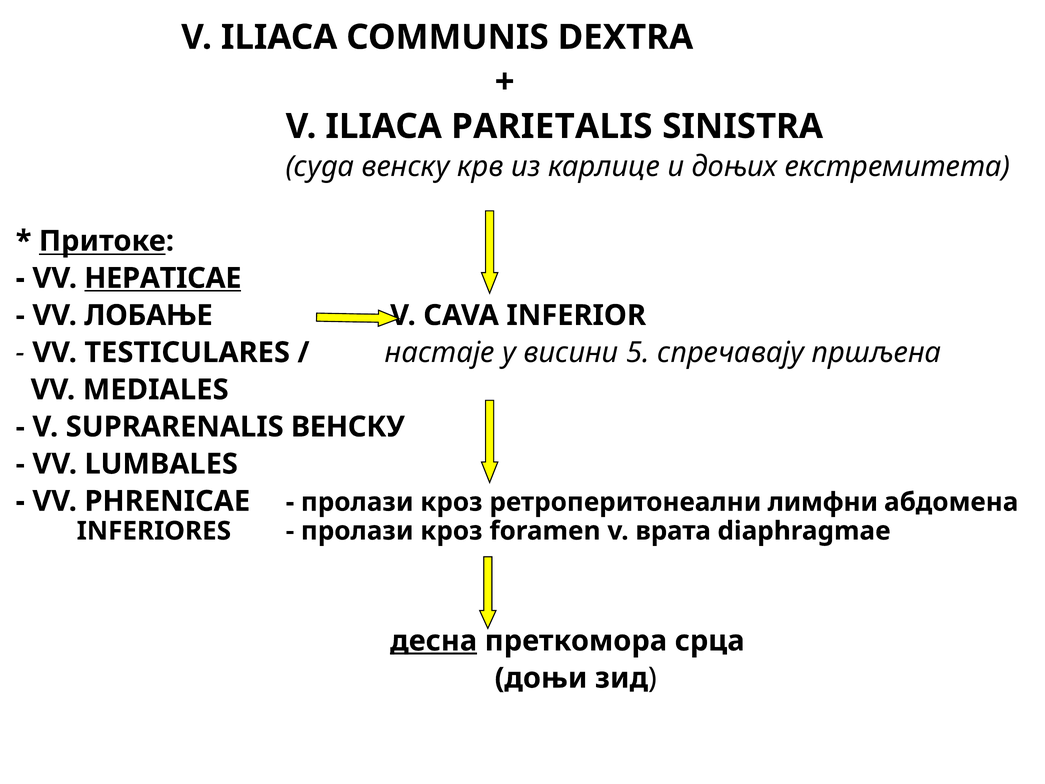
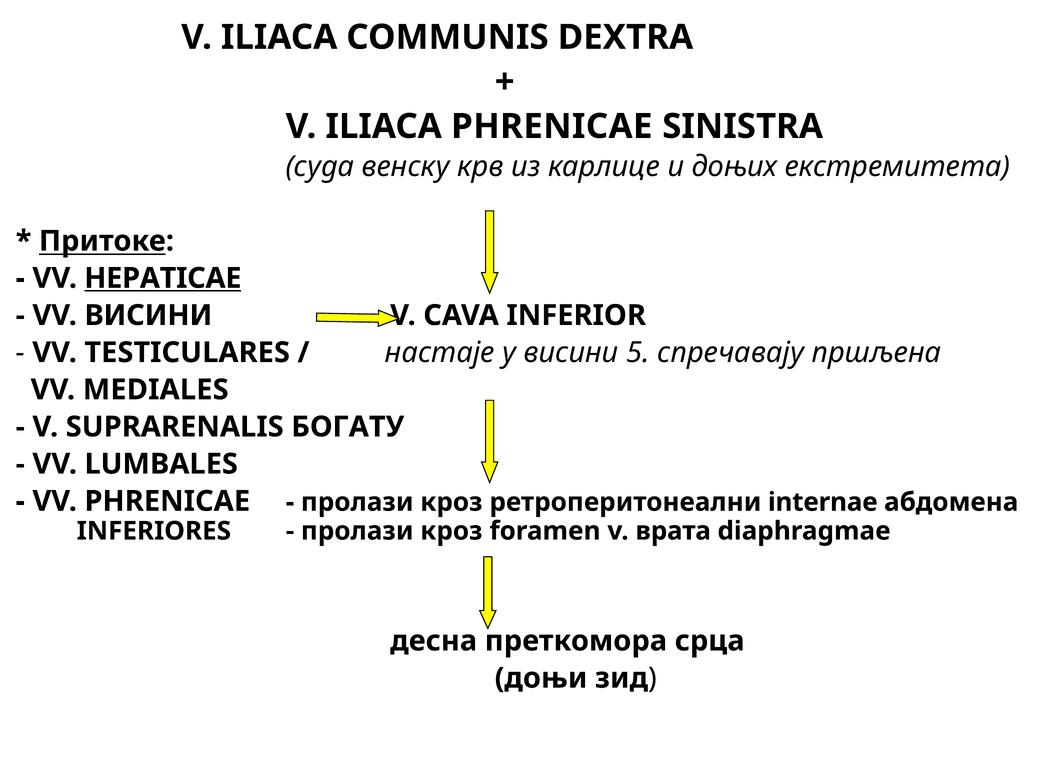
ILIACA PARIETALIS: PARIETALIS -> PHRENICAE
VV ЛОБАЊЕ: ЛОБАЊЕ -> ВИСИНИ
SUPRARENALIS ВЕНСКУ: ВЕНСКУ -> БОГАТУ
лимфни: лимфни -> internae
десна underline: present -> none
